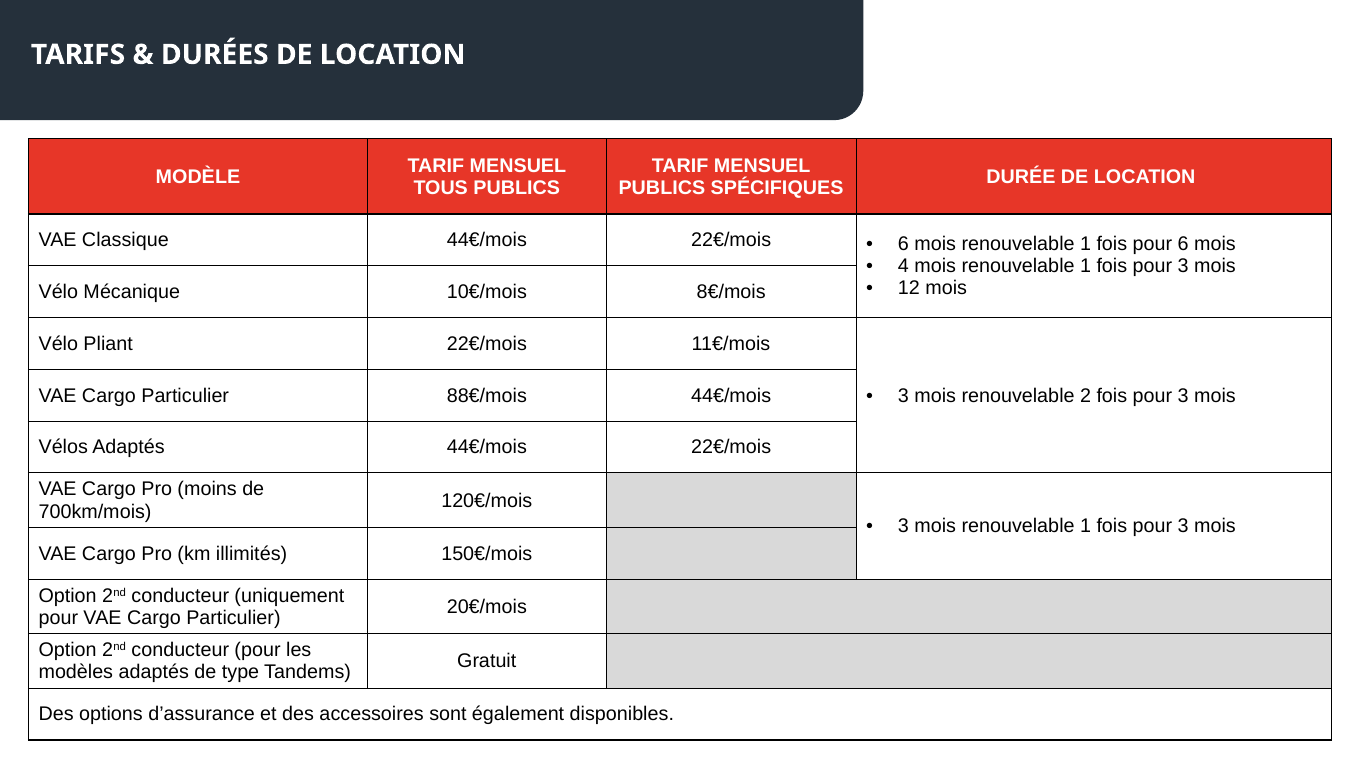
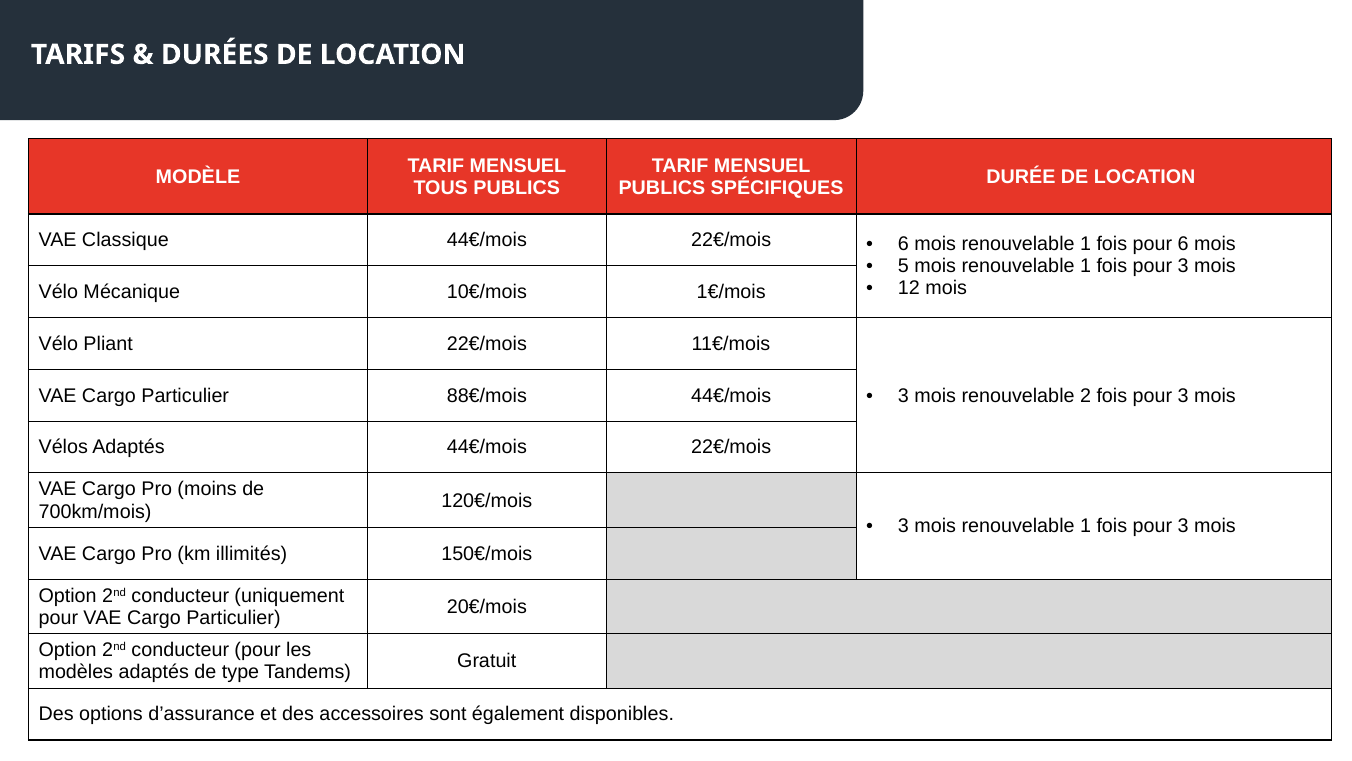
4: 4 -> 5
8€/mois: 8€/mois -> 1€/mois
